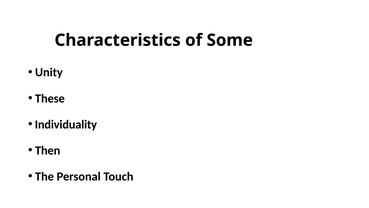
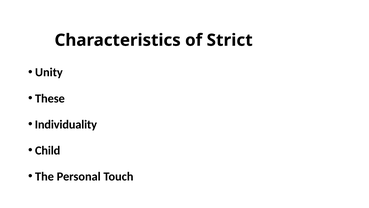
Some: Some -> Strict
Then: Then -> Child
